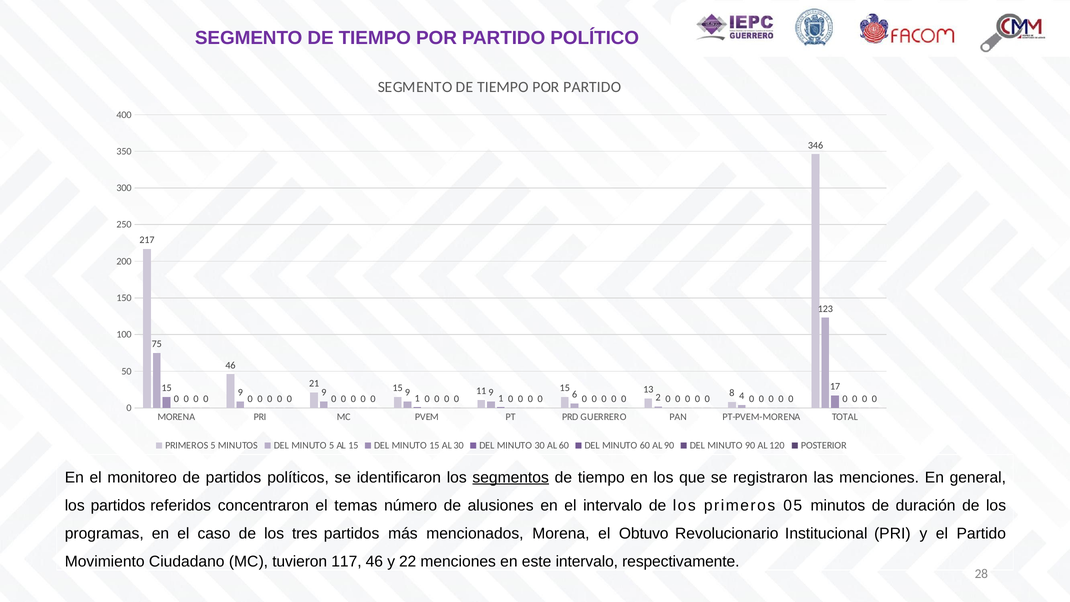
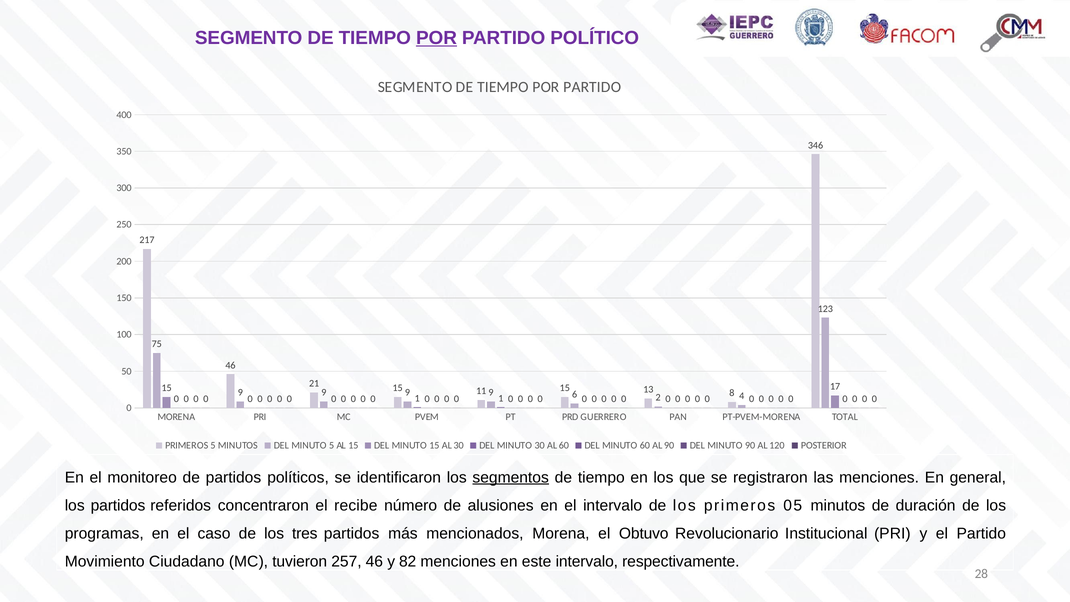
POR at (437, 38) underline: none -> present
temas: temas -> recibe
117: 117 -> 257
22: 22 -> 82
